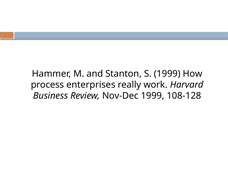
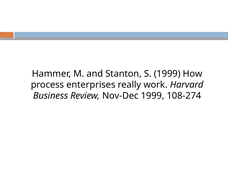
108-128: 108-128 -> 108-274
